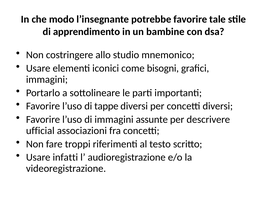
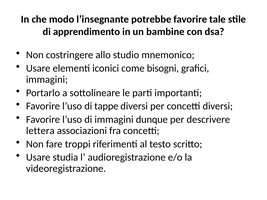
assunte: assunte -> dunque
ufficial: ufficial -> lettera
infatti: infatti -> studia
